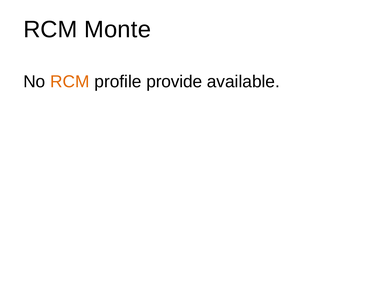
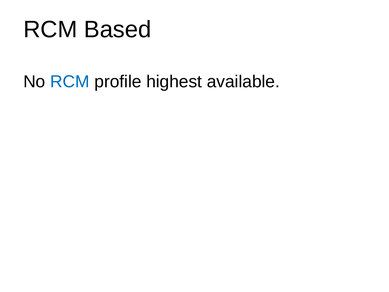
Monte: Monte -> Based
RCM at (70, 82) colour: orange -> blue
provide: provide -> highest
